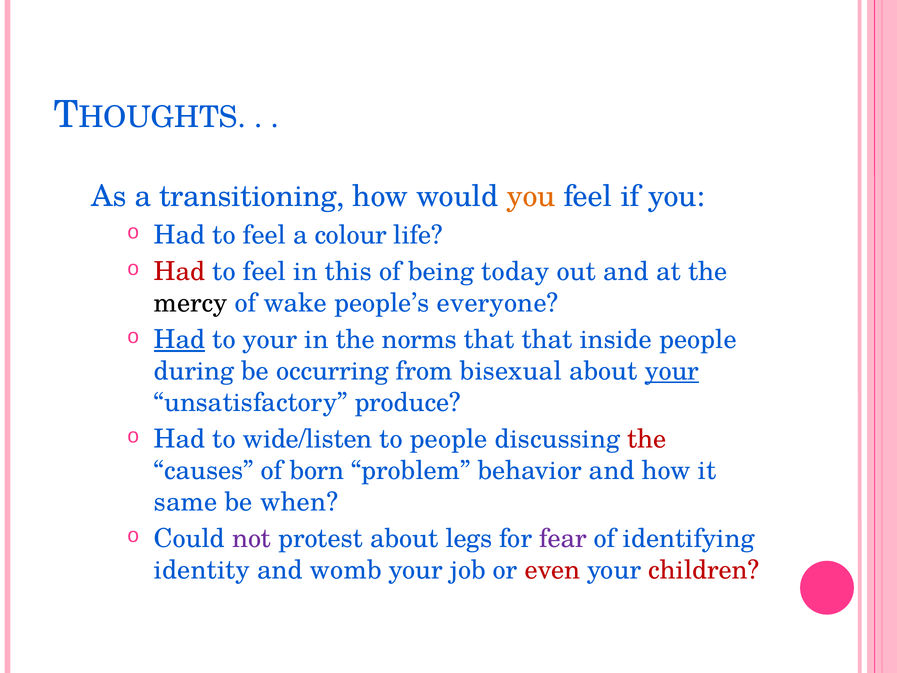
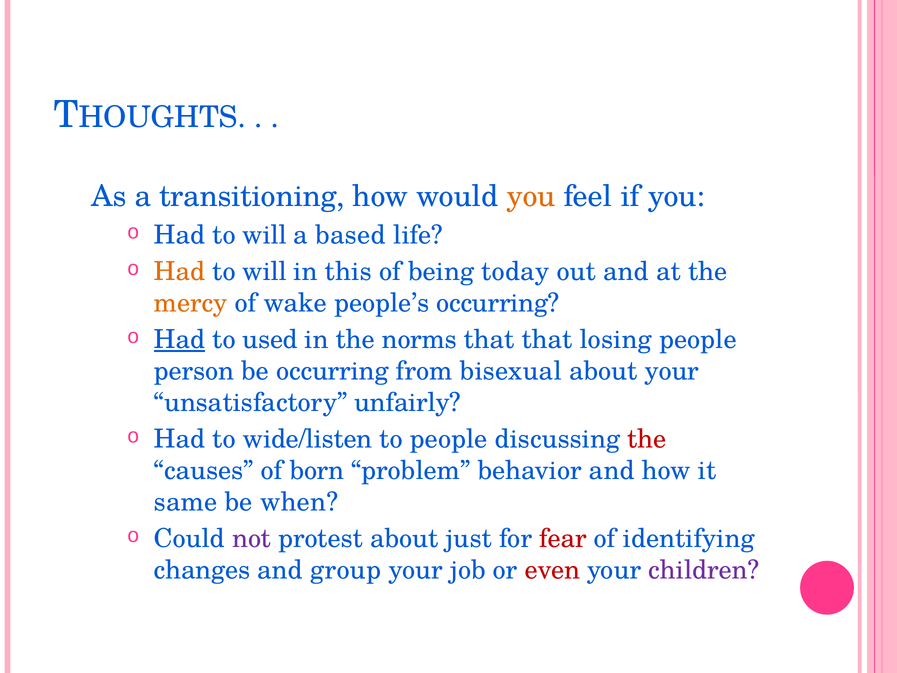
feel at (265, 235): feel -> will
colour: colour -> based
Had at (180, 272) colour: red -> orange
feel at (265, 272): feel -> will
mercy colour: black -> orange
people’s everyone: everyone -> occurring
to your: your -> used
inside: inside -> losing
during: during -> person
your at (672, 371) underline: present -> none
produce: produce -> unfairly
legs: legs -> just
fear colour: purple -> red
identity: identity -> changes
womb: womb -> group
children colour: red -> purple
